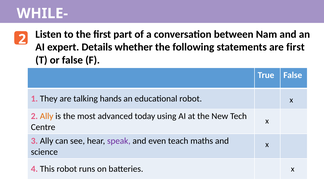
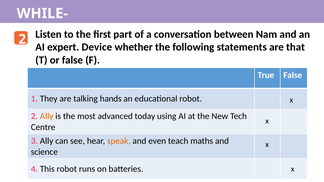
Details: Details -> Device
are first: first -> that
speak colour: purple -> orange
